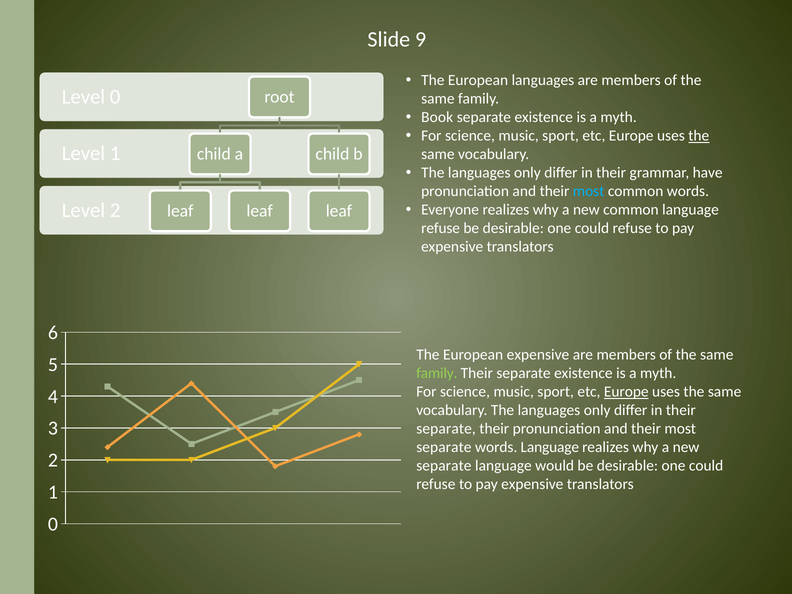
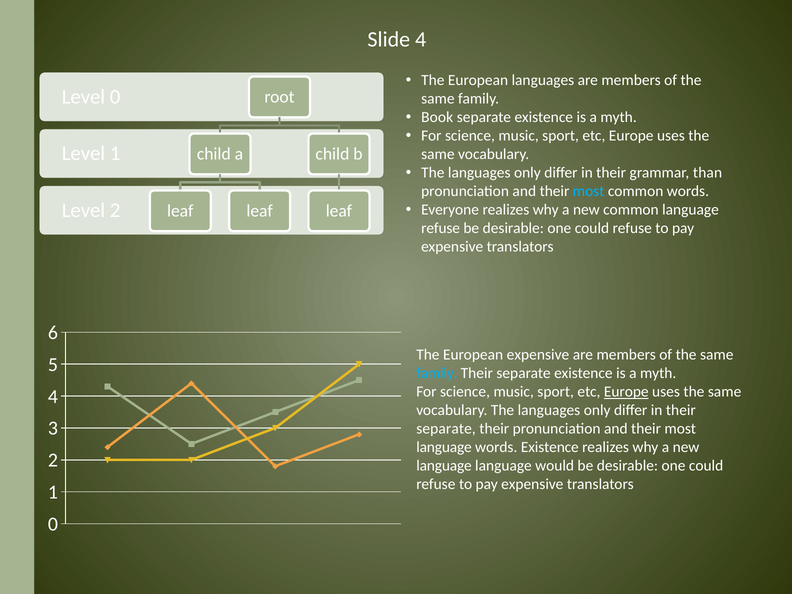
Slide 9: 9 -> 4
the at (699, 136) underline: present -> none
have: have -> than
family at (437, 373) colour: light green -> light blue
separate at (444, 447): separate -> language
words Language: Language -> Existence
separate at (444, 466): separate -> language
